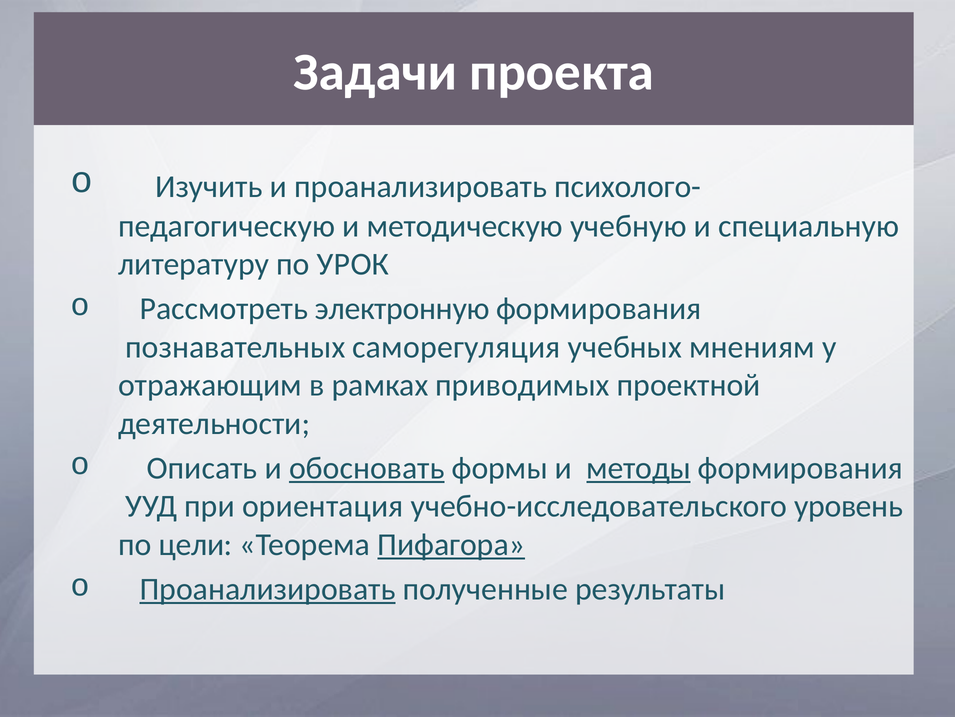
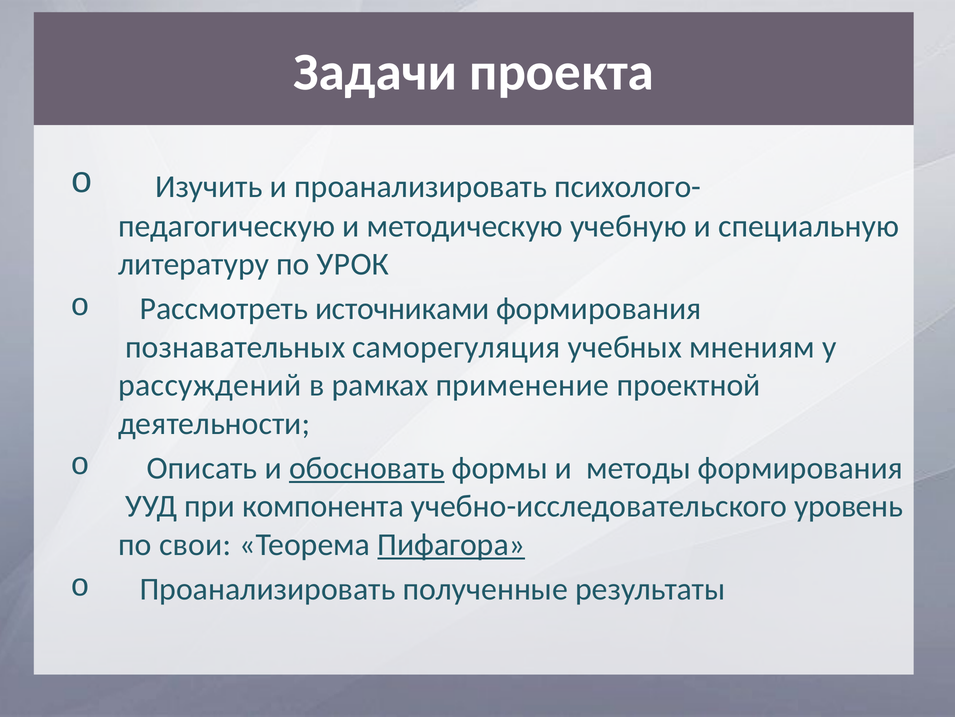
электронную: электронную -> источниками
отражающим: отражающим -> рассуждений
приводимых: приводимых -> применение
методы underline: present -> none
ориентация: ориентация -> компонента
цели: цели -> свои
Проанализировать at (268, 589) underline: present -> none
